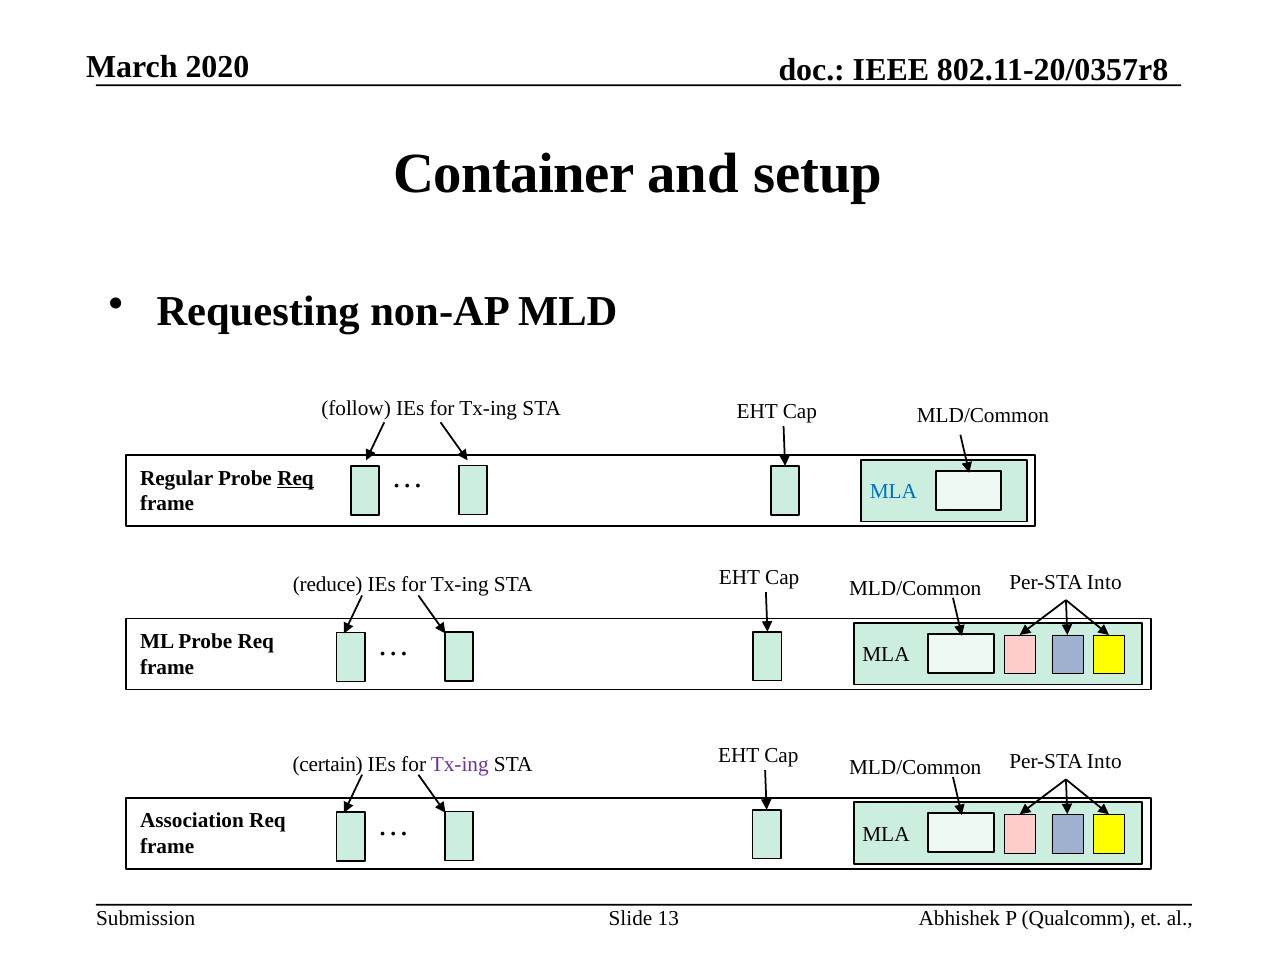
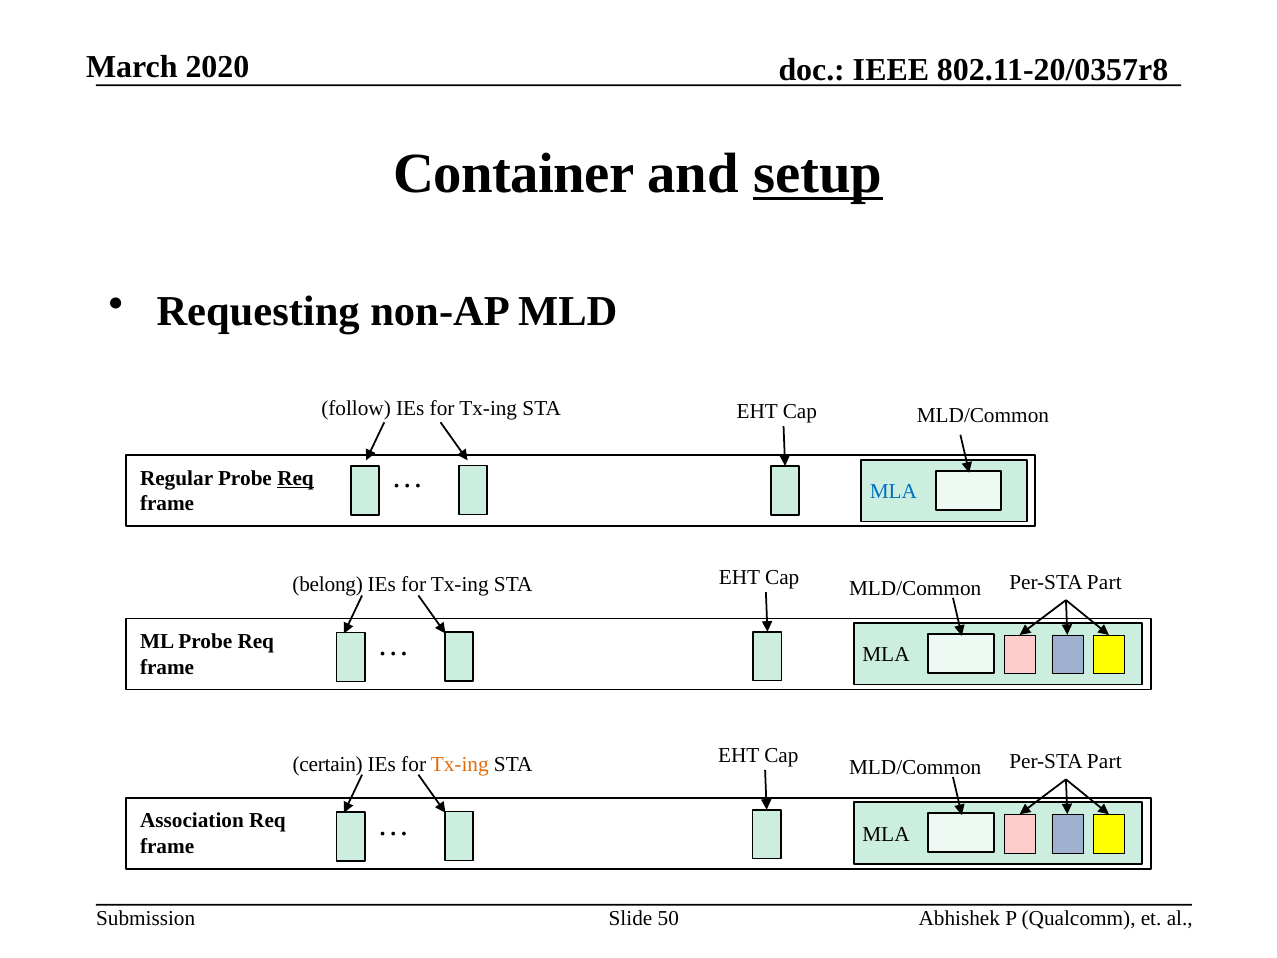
setup underline: none -> present
Into at (1104, 582): Into -> Part
reduce: reduce -> belong
Into at (1104, 762): Into -> Part
Tx-ing at (460, 764) colour: purple -> orange
13: 13 -> 50
